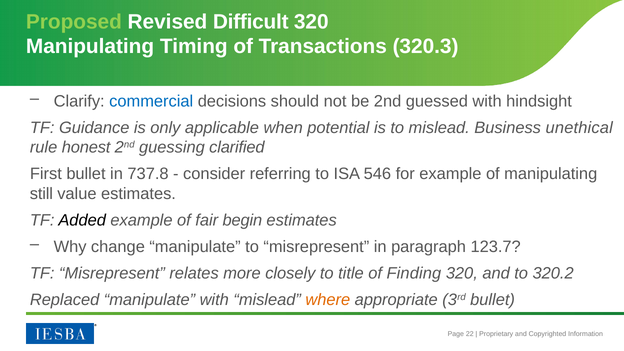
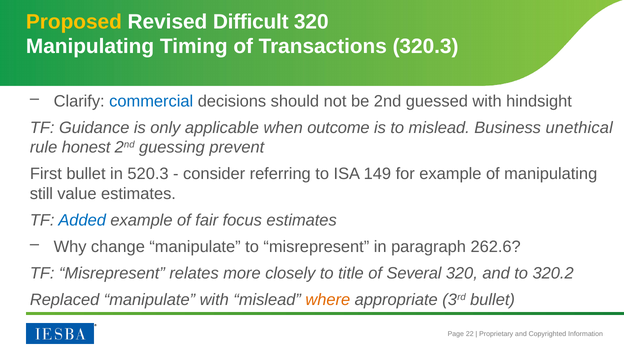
Proposed colour: light green -> yellow
potential: potential -> outcome
clarified: clarified -> prevent
737.8: 737.8 -> 520.3
546: 546 -> 149
Added colour: black -> blue
begin: begin -> focus
123.7: 123.7 -> 262.6
Finding: Finding -> Several
